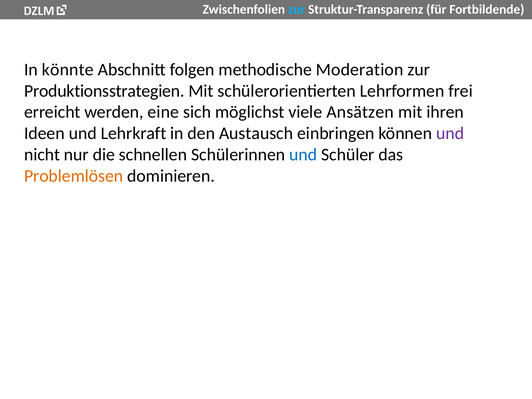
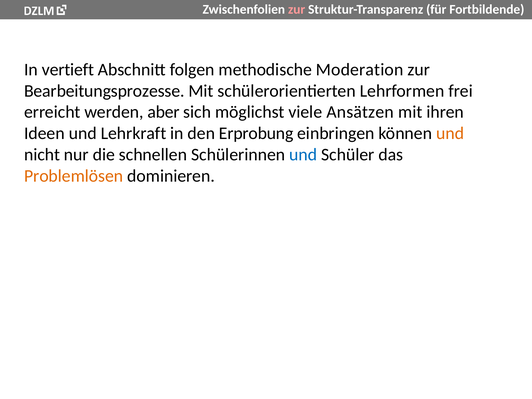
zur at (297, 9) colour: light blue -> pink
könnte: könnte -> vertieft
Produktionsstrategien: Produktionsstrategien -> Bearbeitungsprozesse
eine: eine -> aber
Austausch: Austausch -> Erprobung
und at (450, 133) colour: purple -> orange
